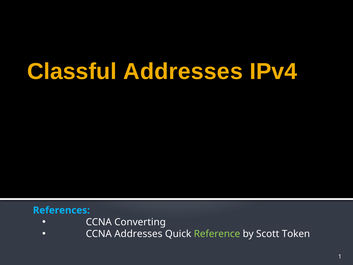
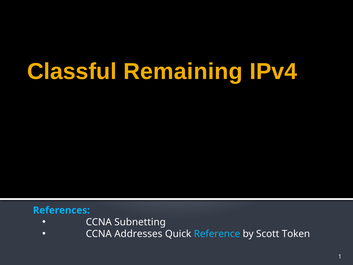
Classful Addresses: Addresses -> Remaining
Converting: Converting -> Subnetting
Reference colour: light green -> light blue
